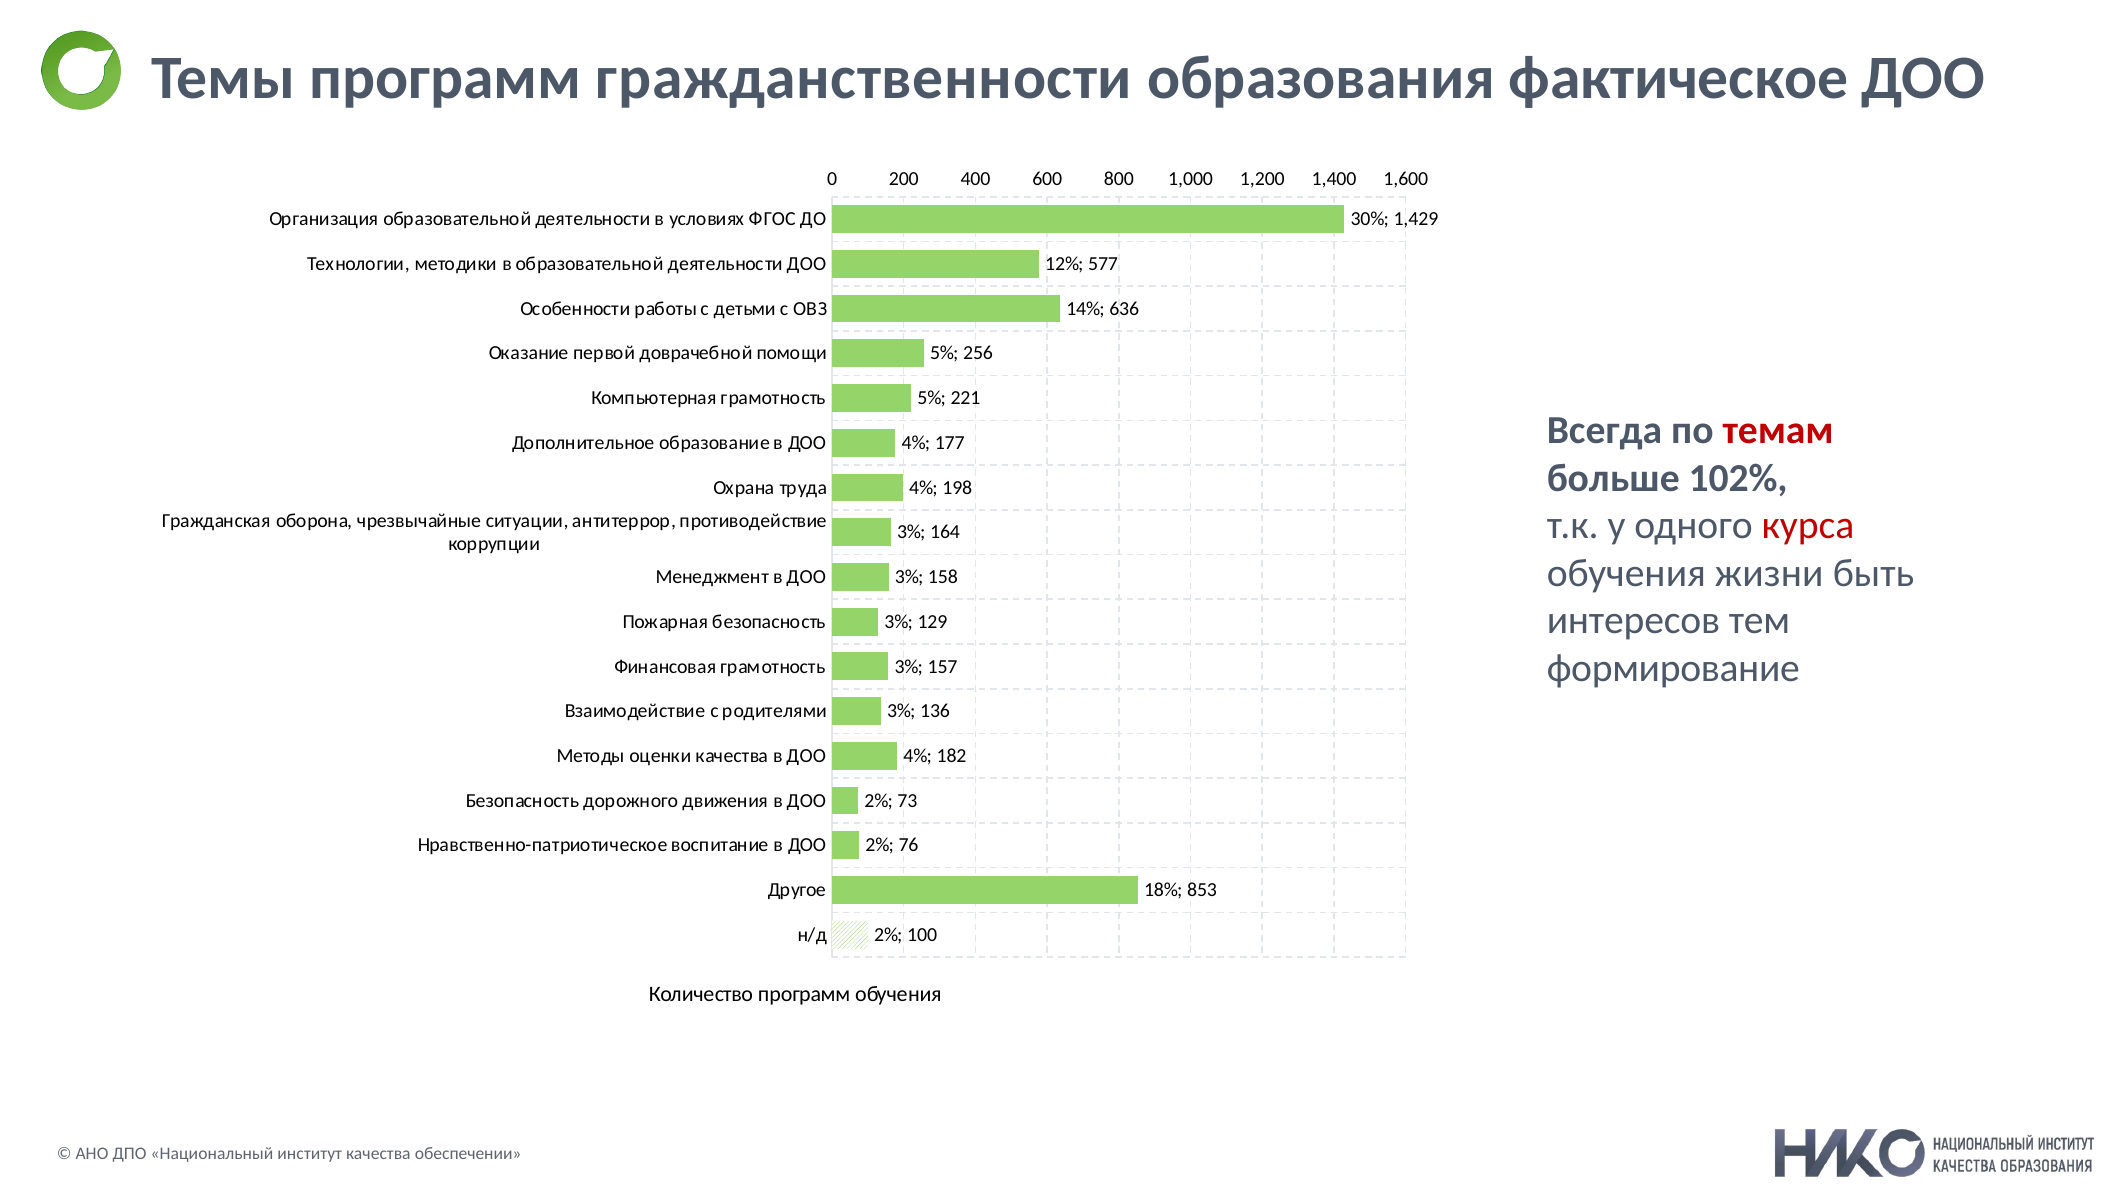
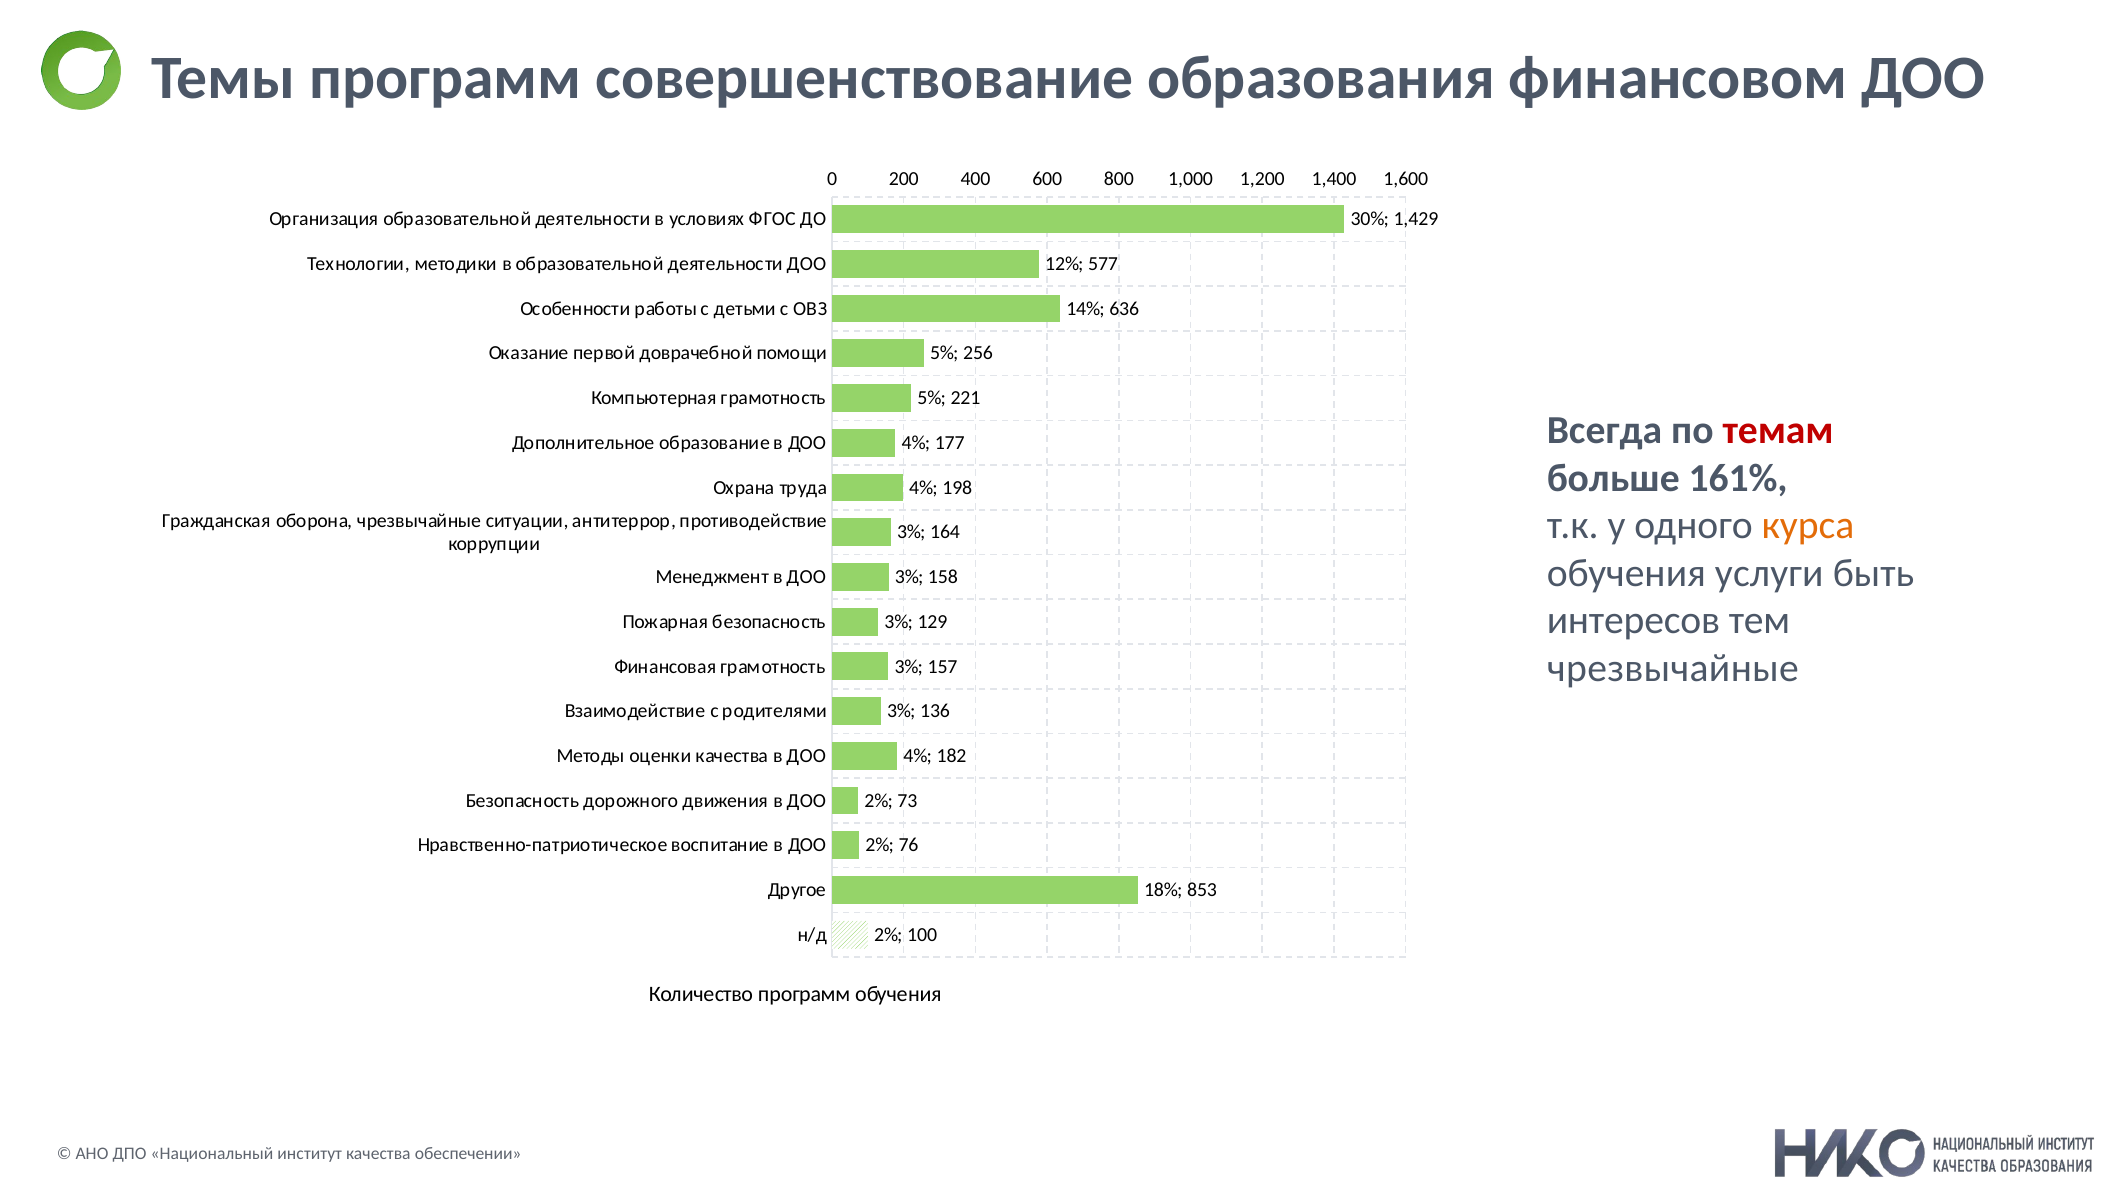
гражданственности: гражданственности -> совершенствование
фактическое: фактическое -> финансовом
102%: 102% -> 161%
курса colour: red -> orange
жизни: жизни -> услуги
формирование at (1673, 668): формирование -> чрезвычайные
